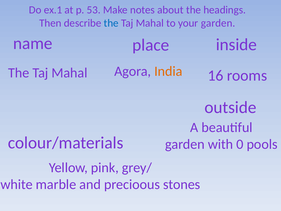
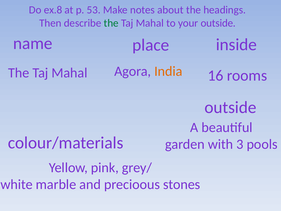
ex.1: ex.1 -> ex.8
the at (111, 23) colour: blue -> green
your garden: garden -> outside
0: 0 -> 3
